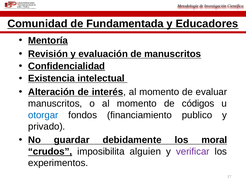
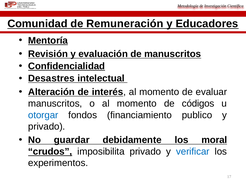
Fundamentada: Fundamentada -> Remuneración
Existencia: Existencia -> Desastres
imposibilita alguien: alguien -> privado
verificar colour: purple -> blue
